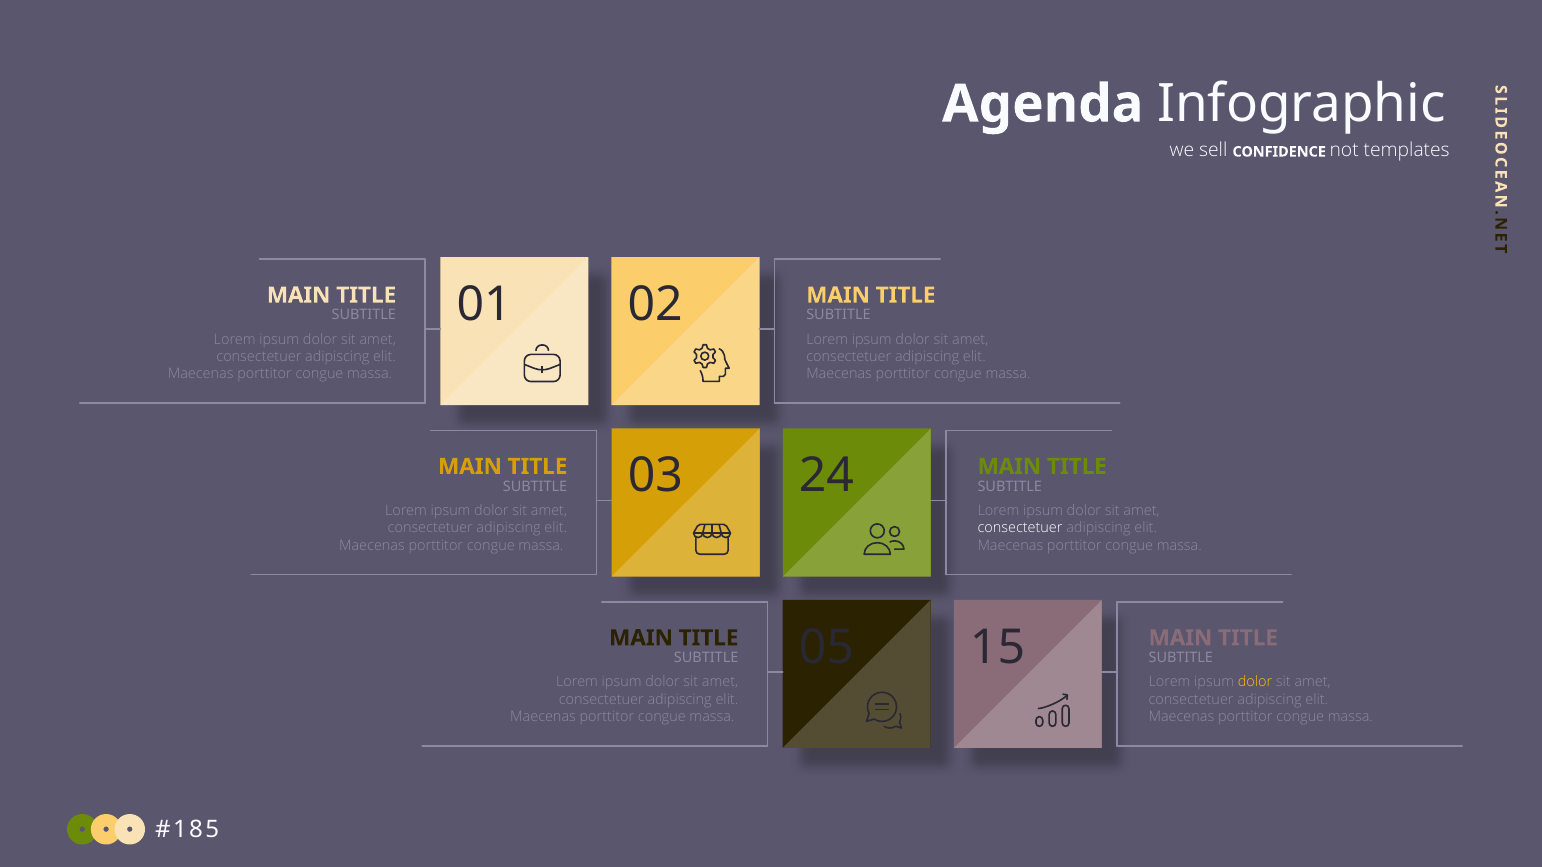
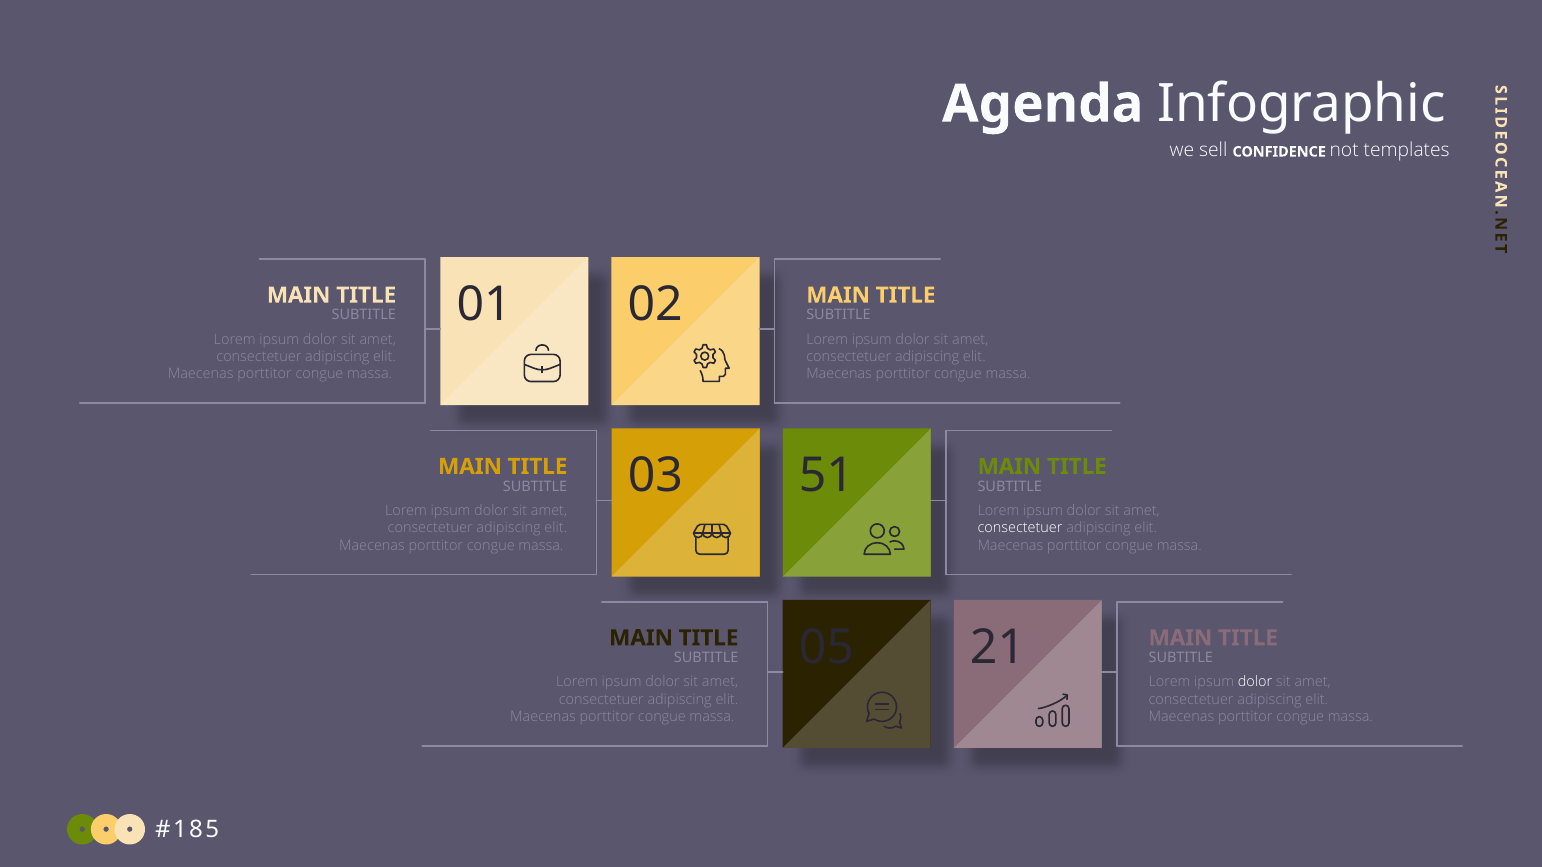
24: 24 -> 51
15: 15 -> 21
dolor at (1255, 682) colour: yellow -> white
